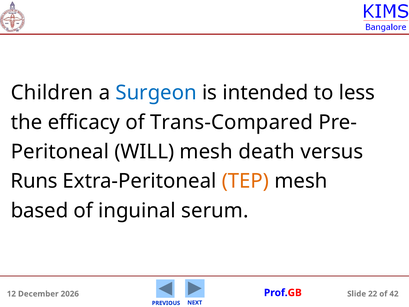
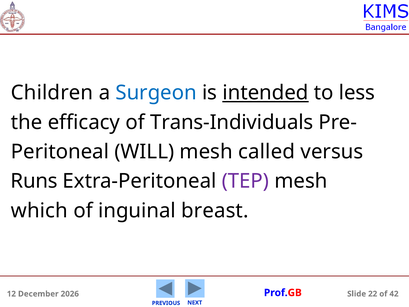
intended underline: none -> present
Trans-Compared: Trans-Compared -> Trans-Individuals
death: death -> called
TEP colour: orange -> purple
based: based -> which
serum: serum -> breast
